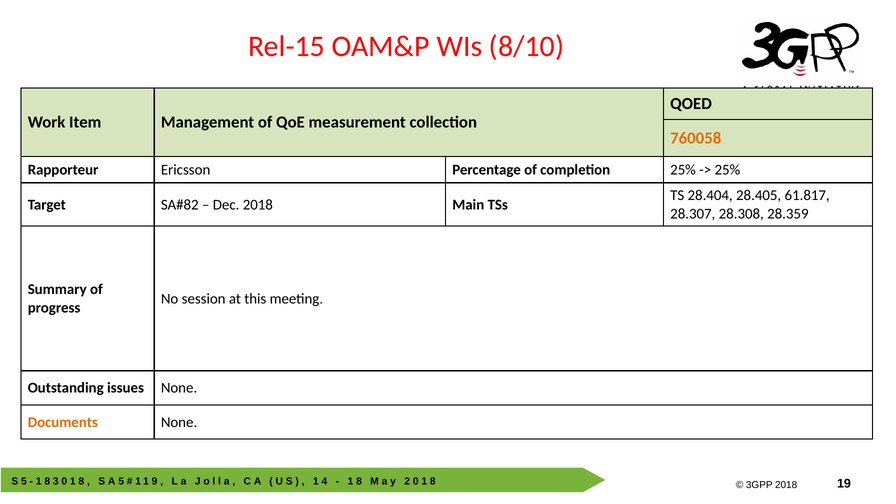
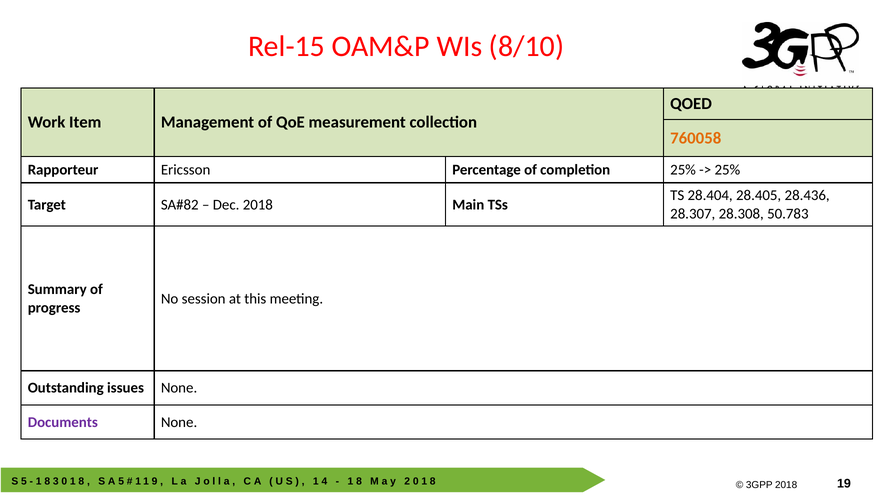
61.817: 61.817 -> 28.436
28.359: 28.359 -> 50.783
Documents colour: orange -> purple
